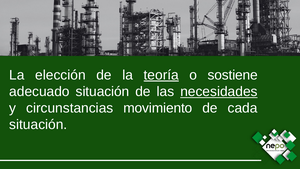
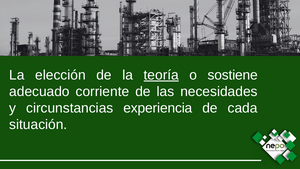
adecuado situación: situación -> corriente
necesidades underline: present -> none
movimiento: movimiento -> experiencia
